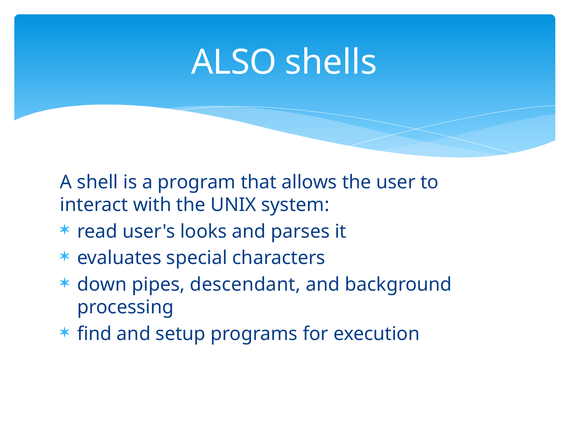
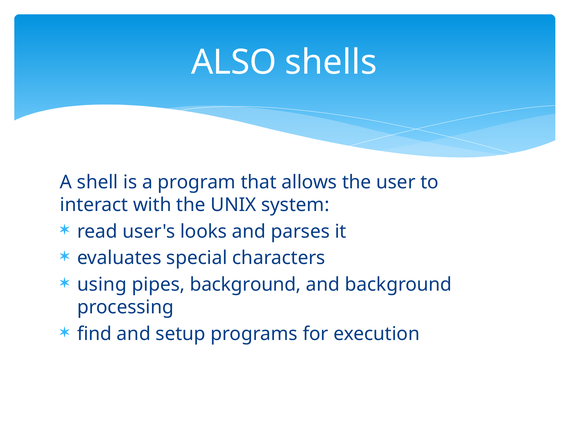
down: down -> using
pipes descendant: descendant -> background
